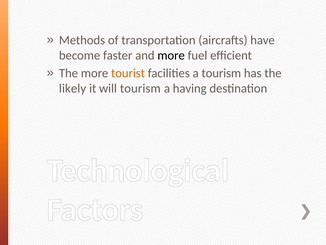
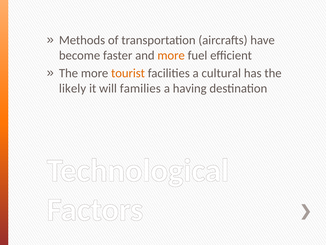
more at (171, 55) colour: black -> orange
a tourism: tourism -> cultural
will tourism: tourism -> families
